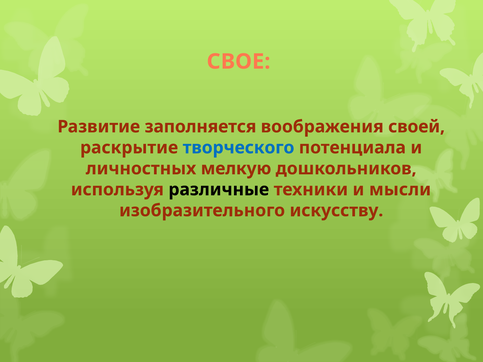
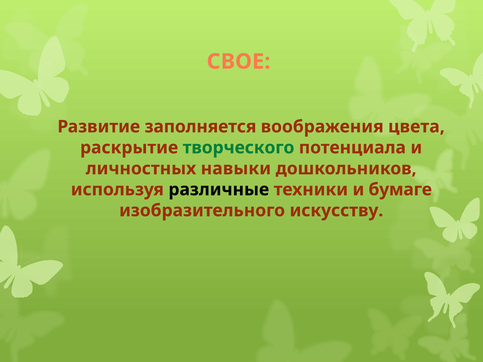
своей: своей -> цвета
творческого colour: blue -> green
мелкую: мелкую -> навыки
мысли: мысли -> бумаге
